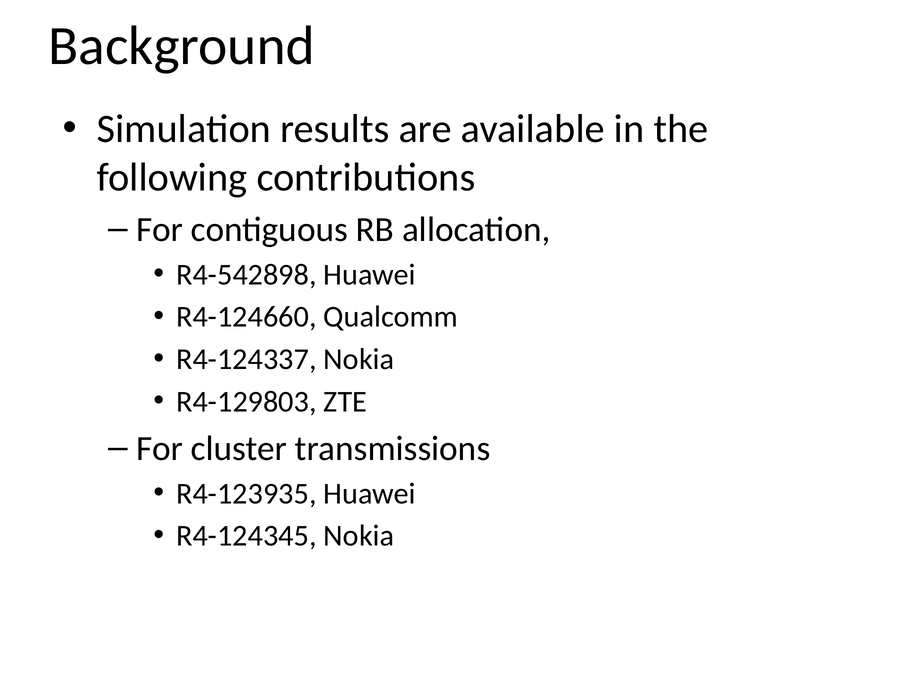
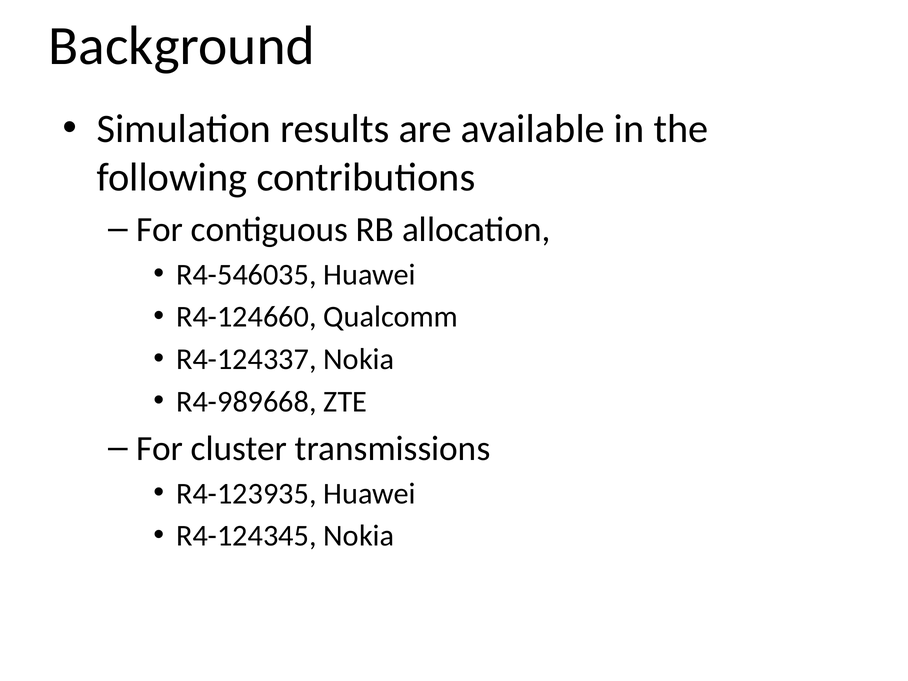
R4-542898: R4-542898 -> R4-546035
R4-129803: R4-129803 -> R4-989668
